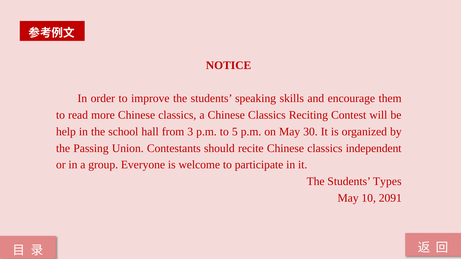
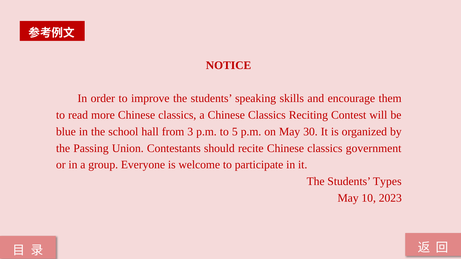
help: help -> blue
independent: independent -> government
2091: 2091 -> 2023
